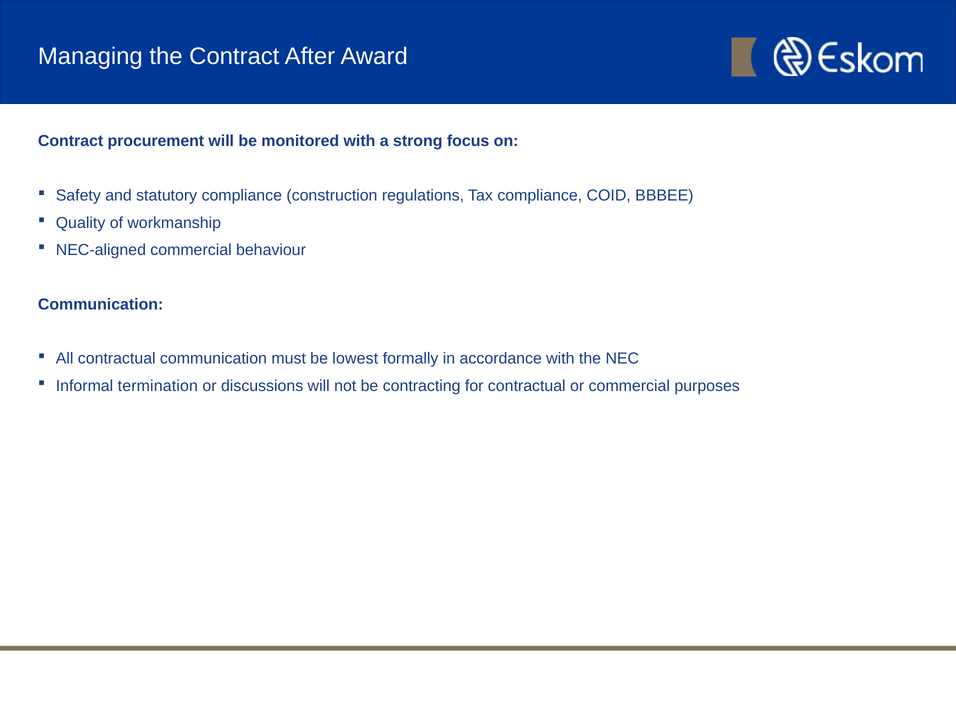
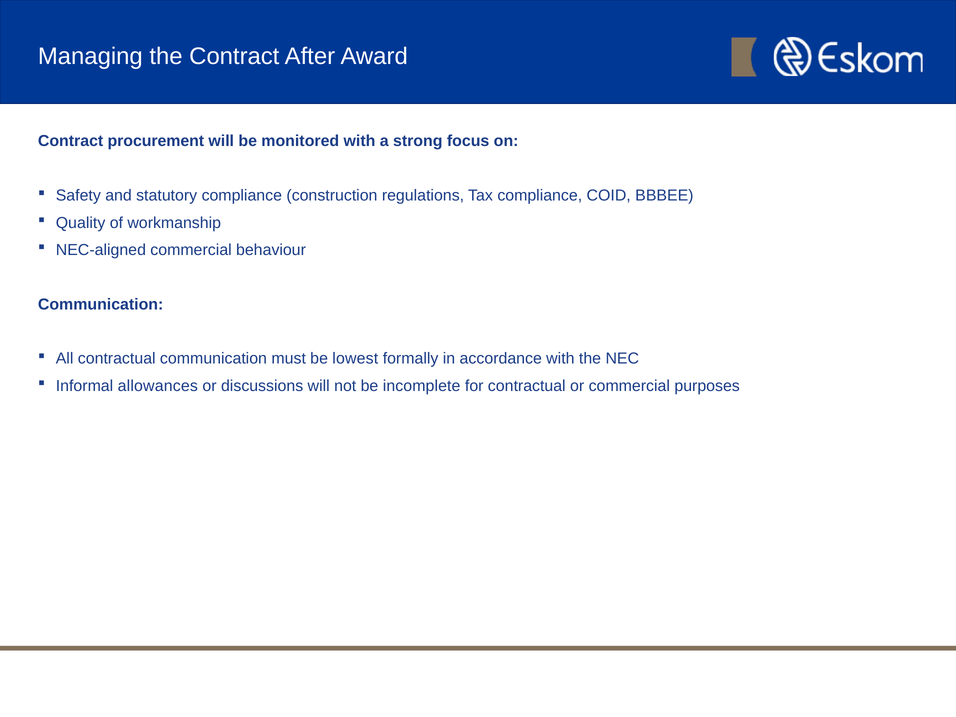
termination: termination -> allowances
contracting: contracting -> incomplete
